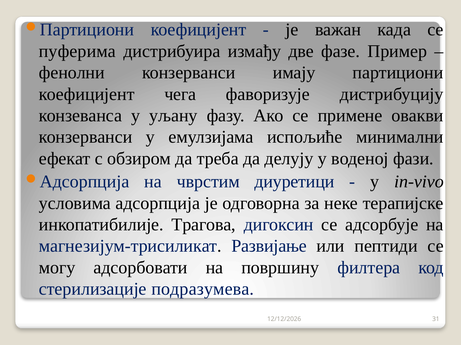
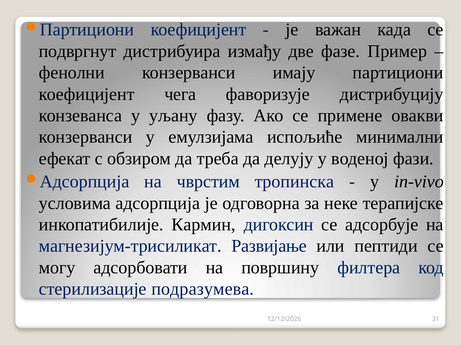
пуферима: пуферима -> подвргнут
диуретици: диуретици -> тропинска
Трагова: Трагова -> Кармин
